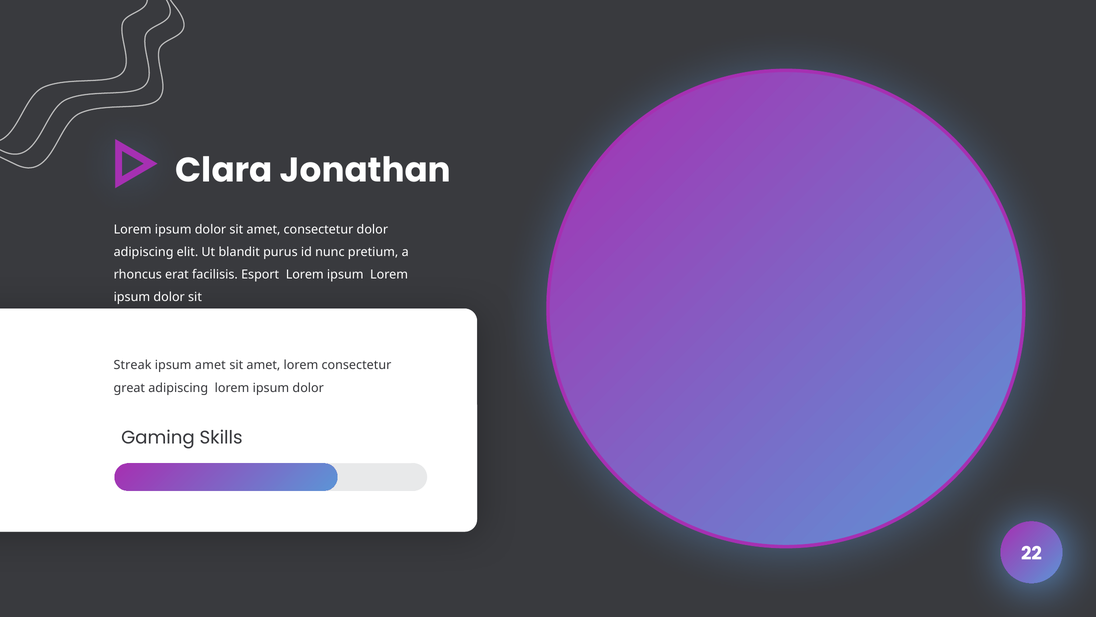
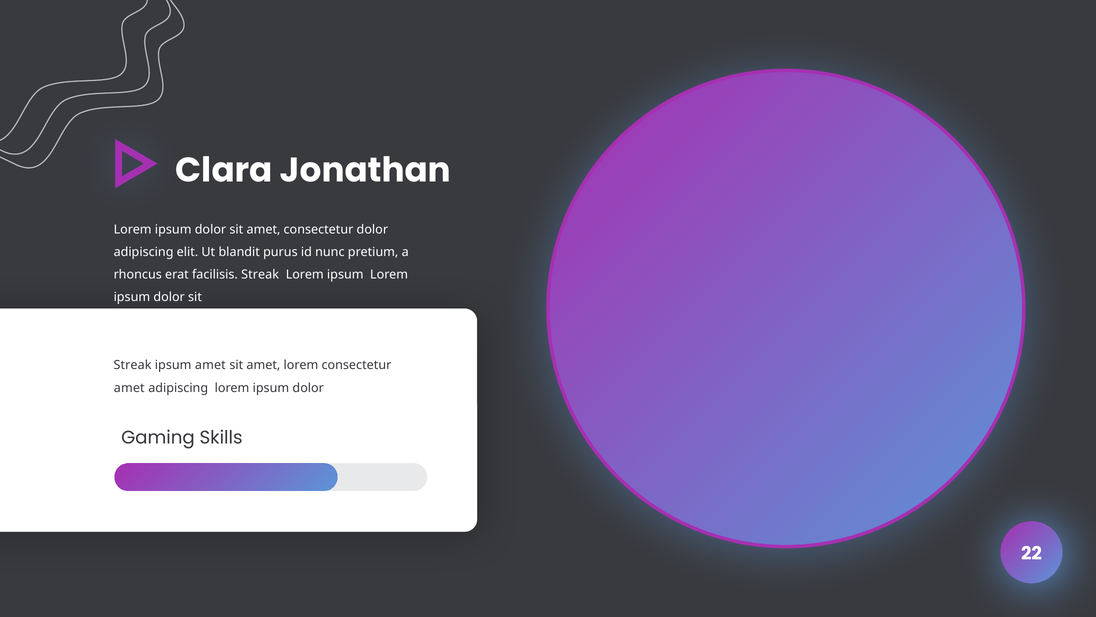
facilisis Esport: Esport -> Streak
great at (129, 388): great -> amet
